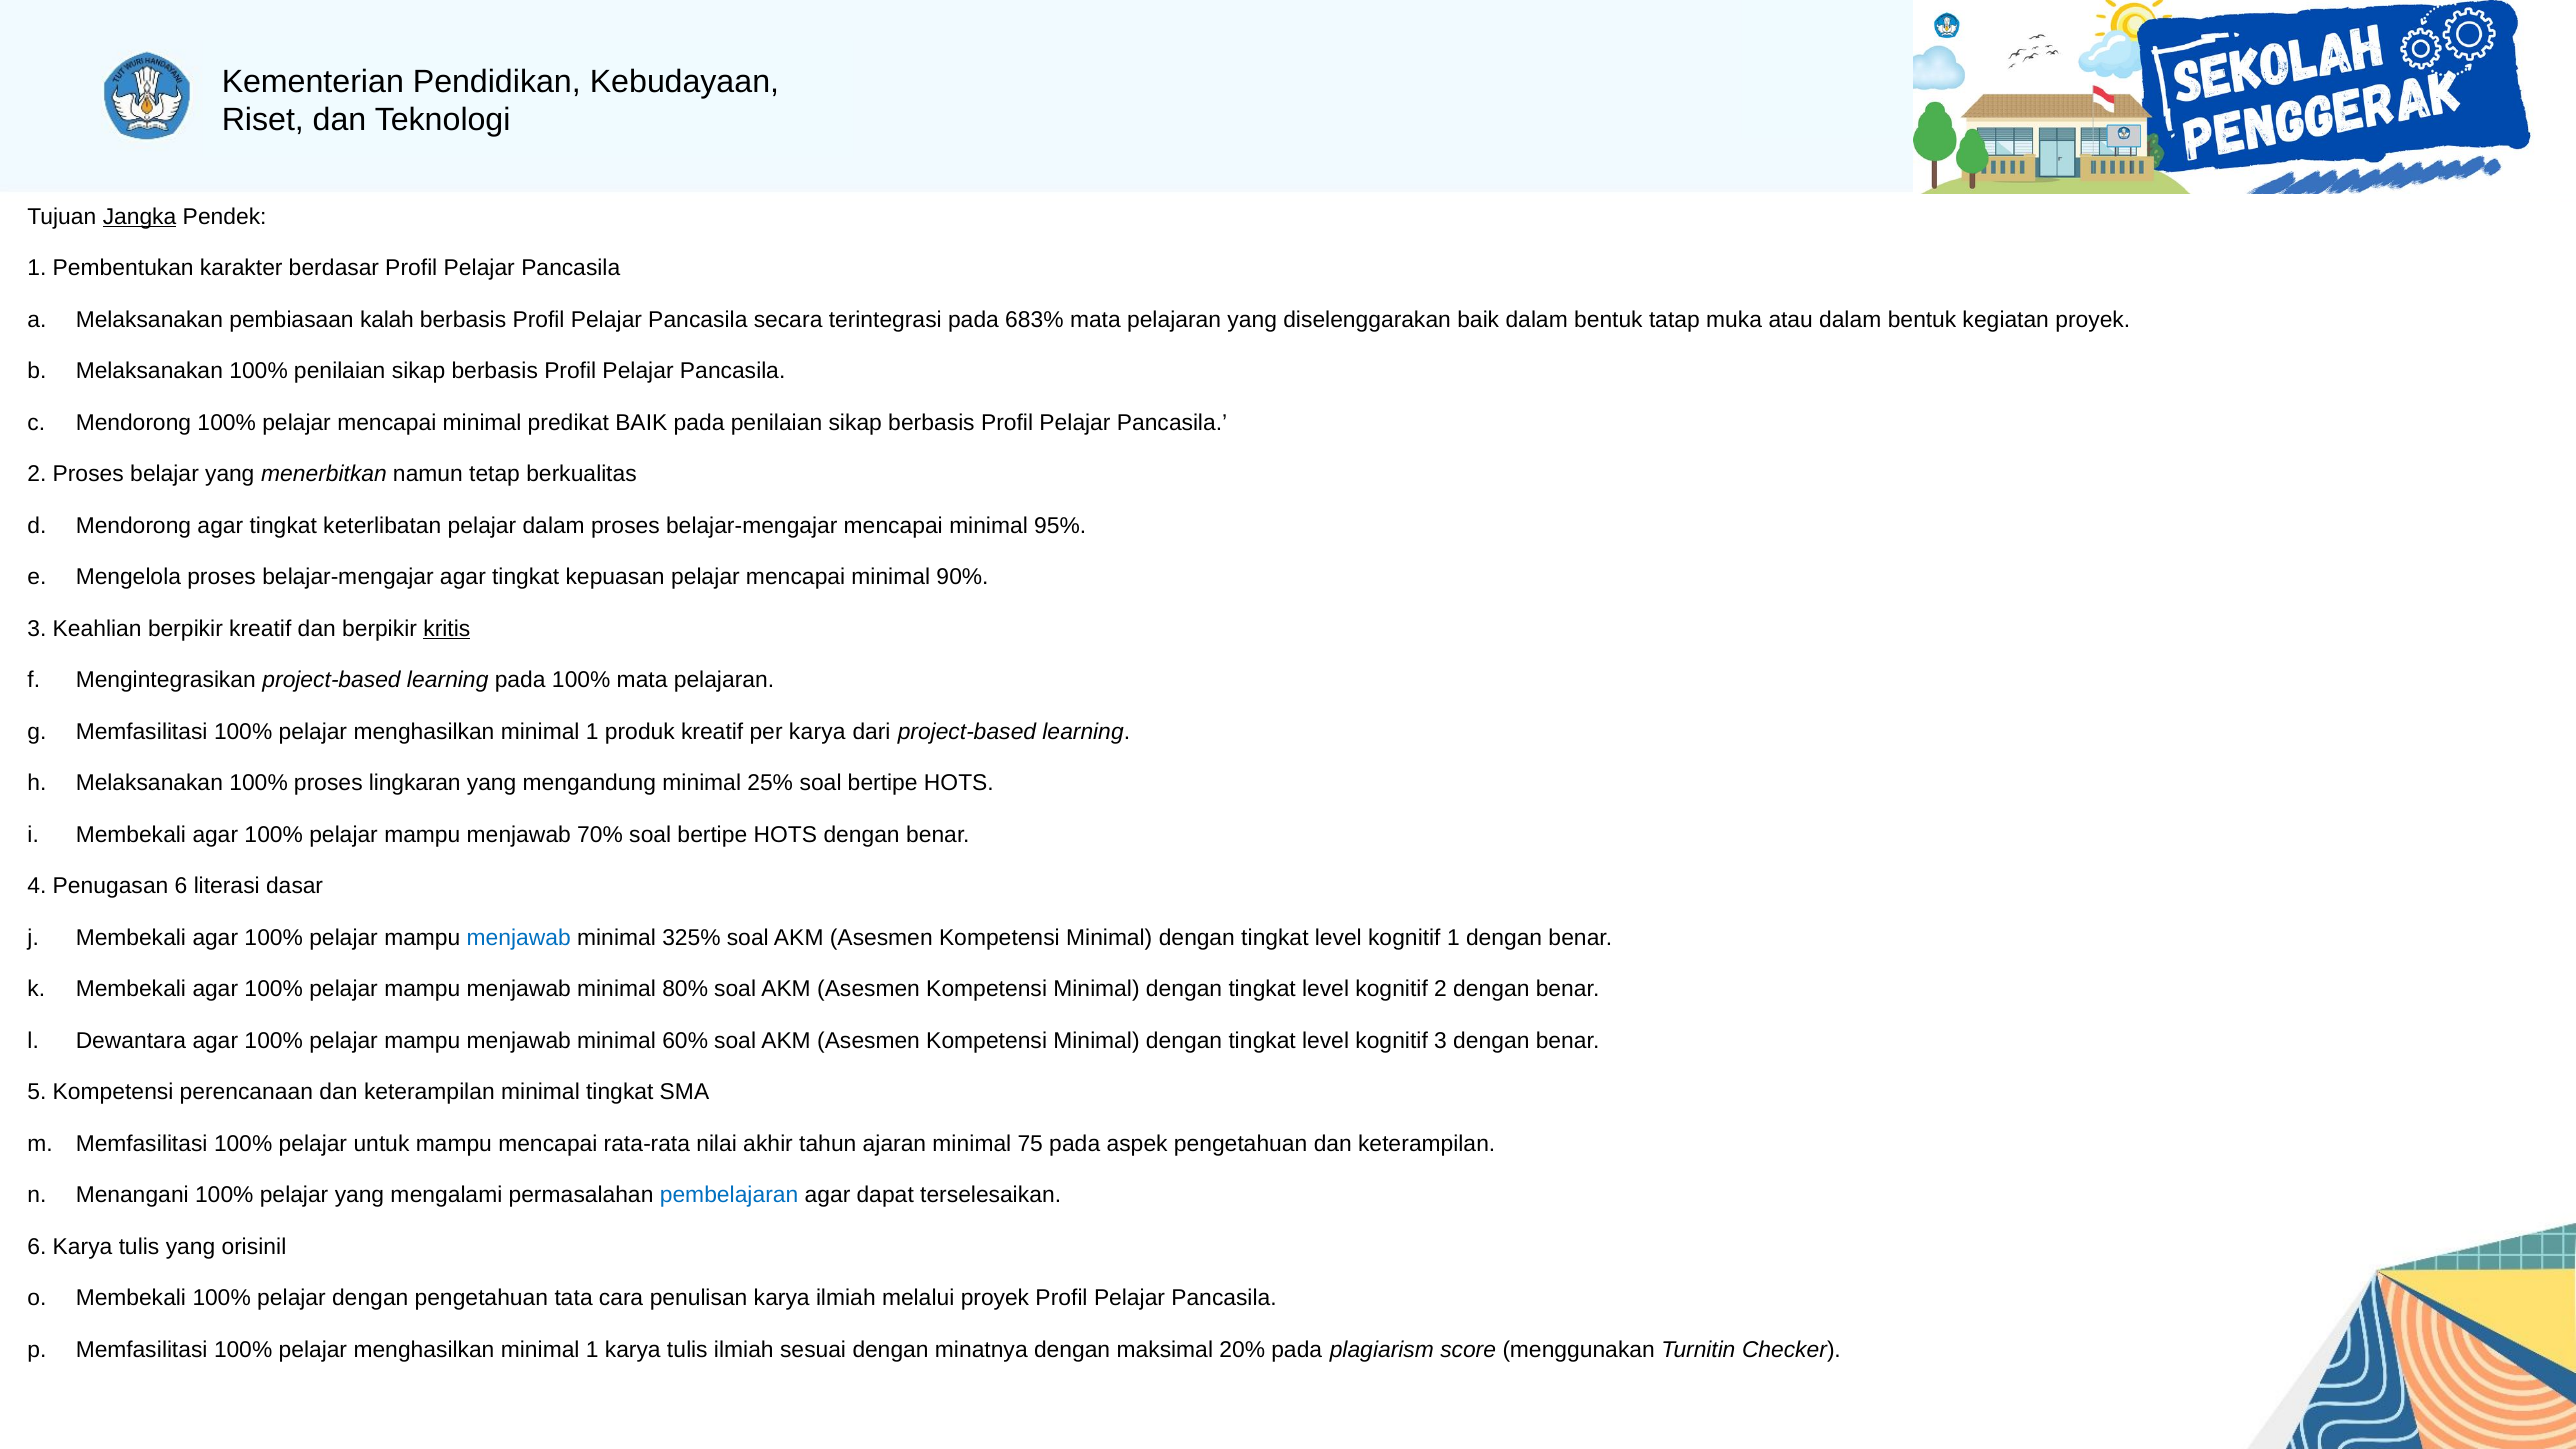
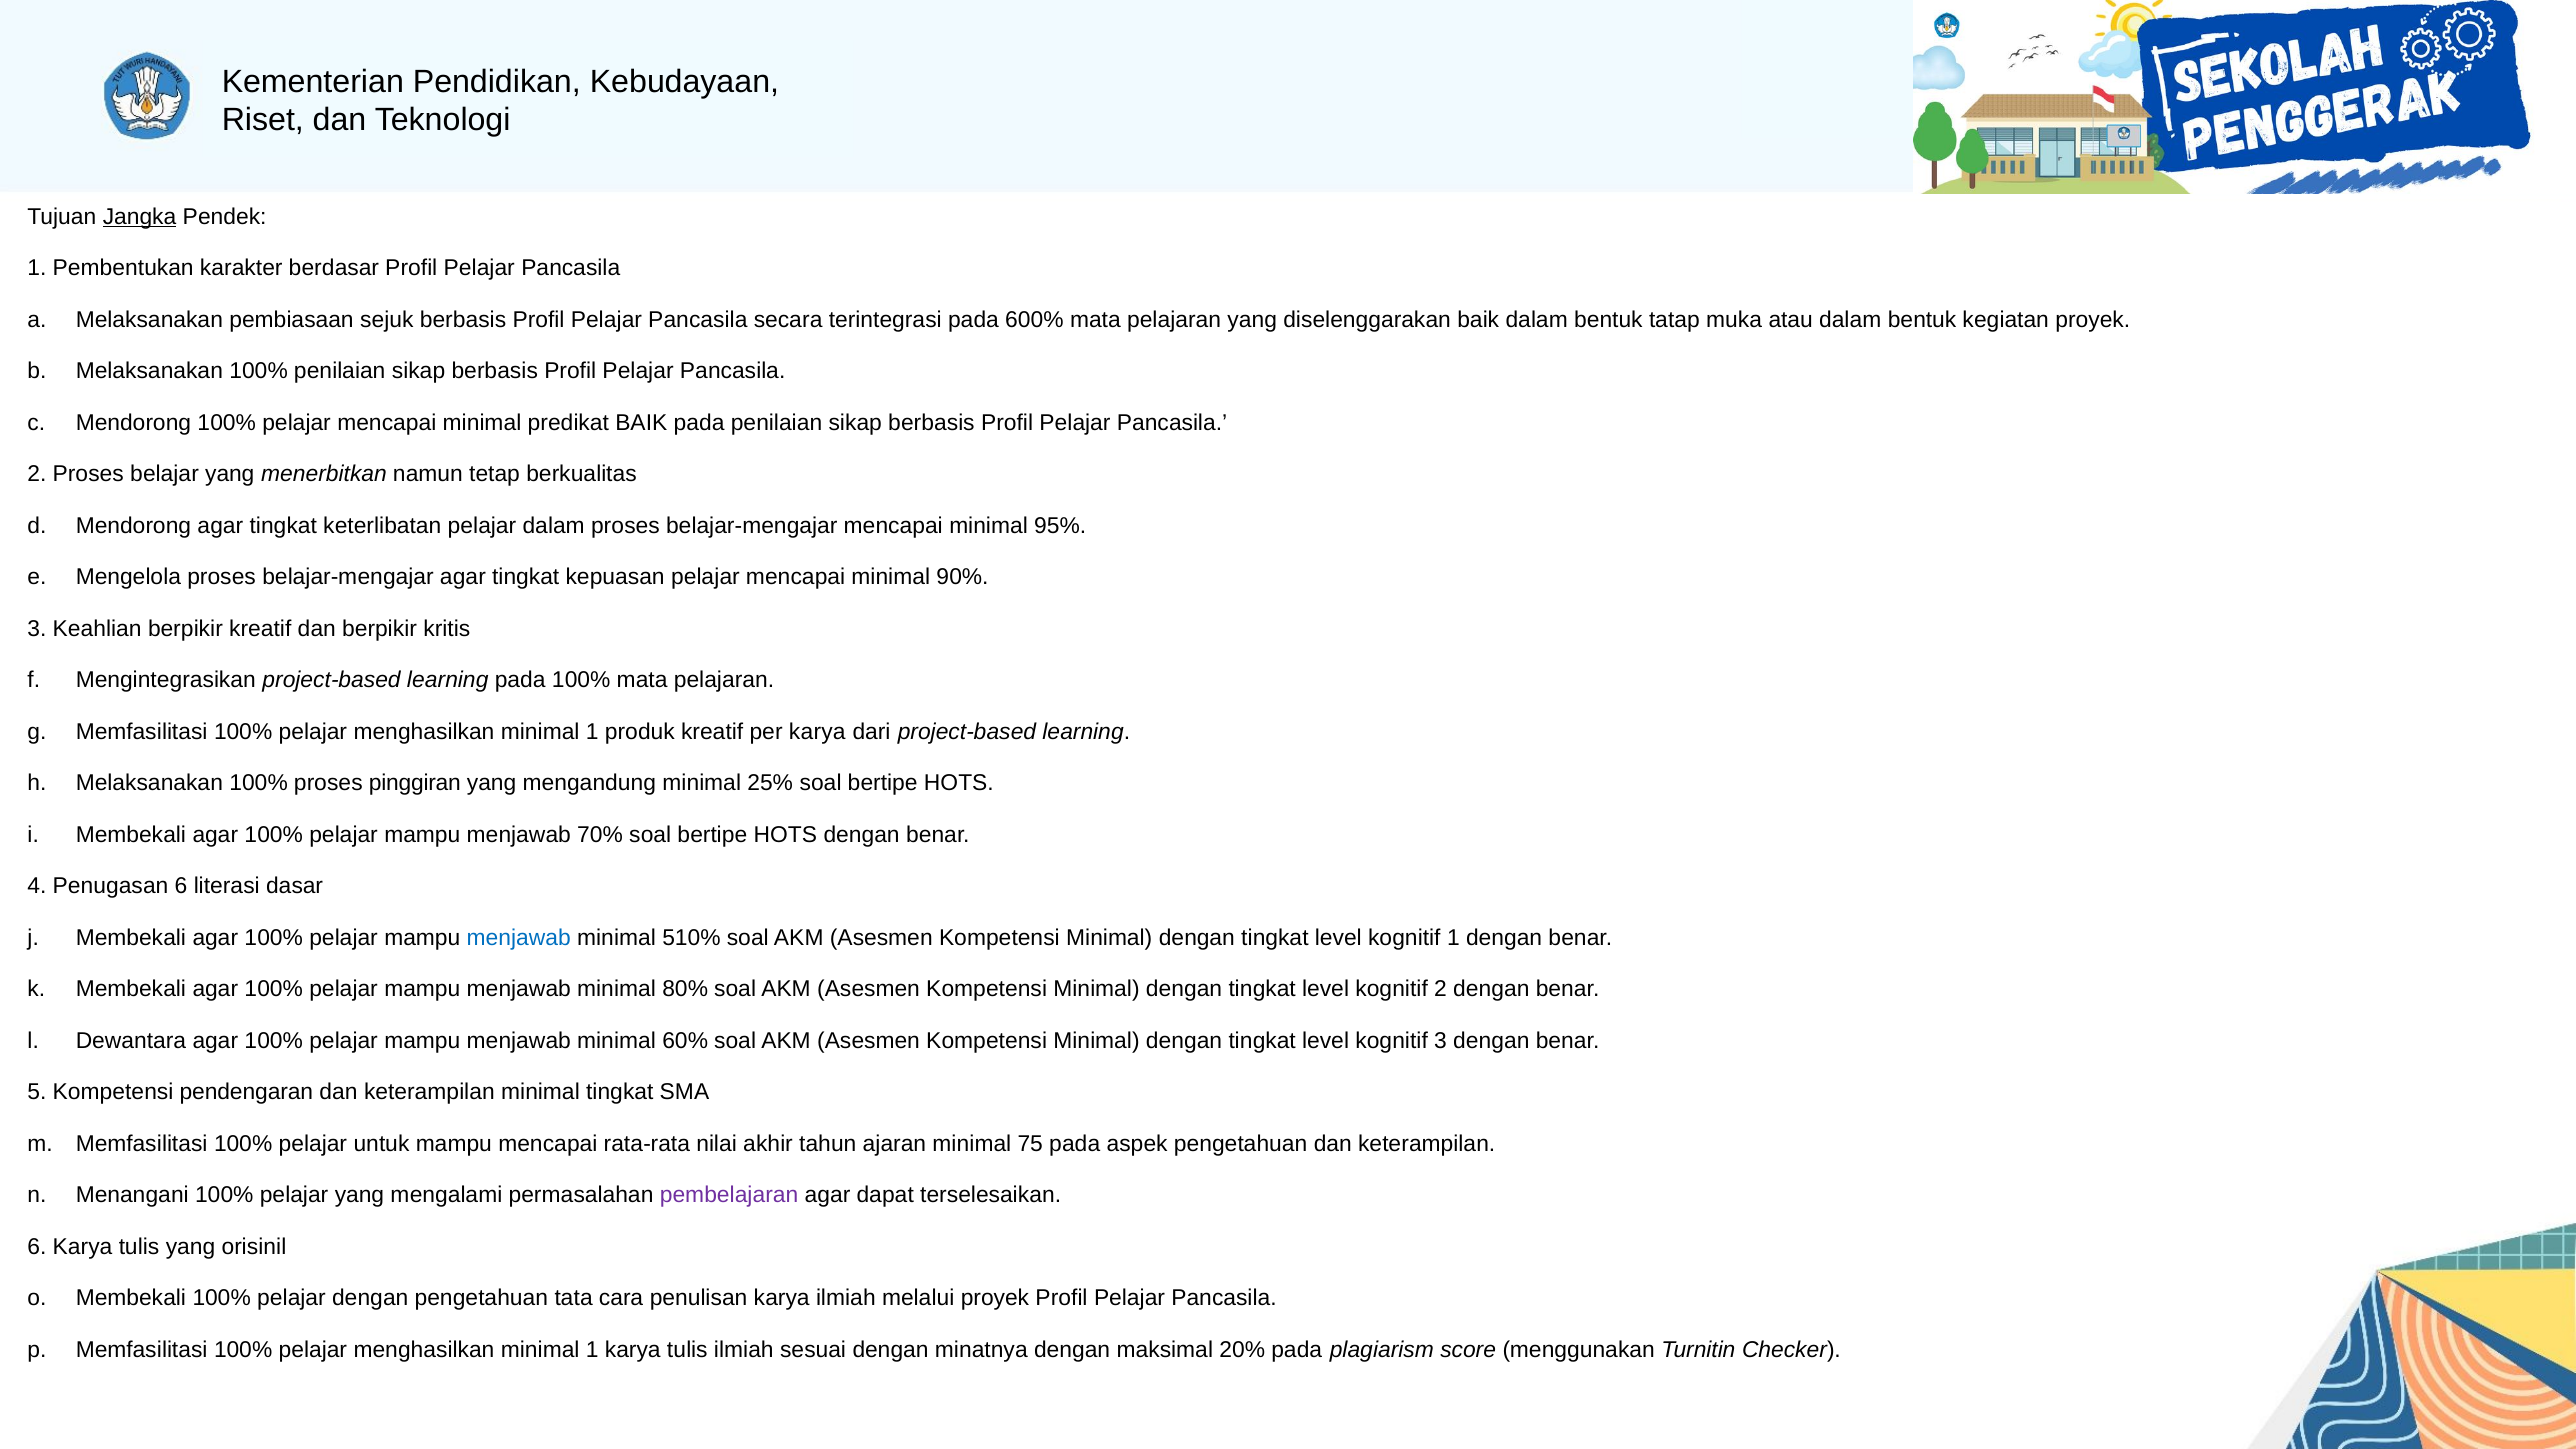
kalah: kalah -> sejuk
683%: 683% -> 600%
kritis underline: present -> none
lingkaran: lingkaran -> pinggiran
325%: 325% -> 510%
perencanaan: perencanaan -> pendengaran
pembelajaran colour: blue -> purple
